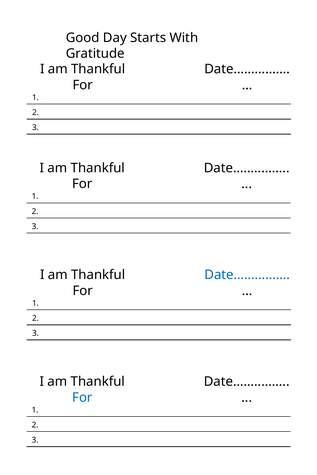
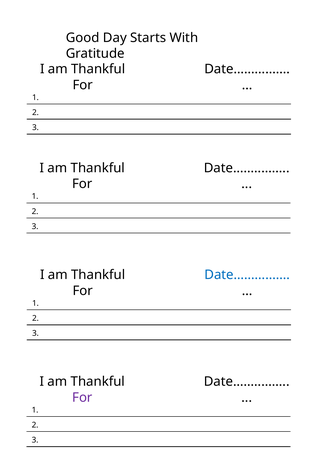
For at (82, 398) colour: blue -> purple
